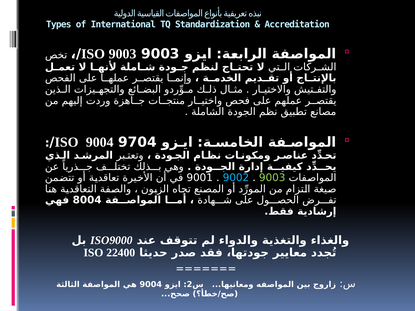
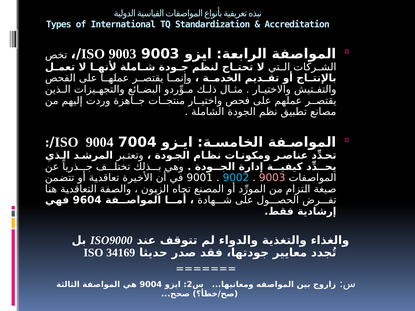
9704: 9704 -> 7004
9003 at (272, 178) colour: light green -> pink
8004: 8004 -> 9604
22400: 22400 -> 34169
